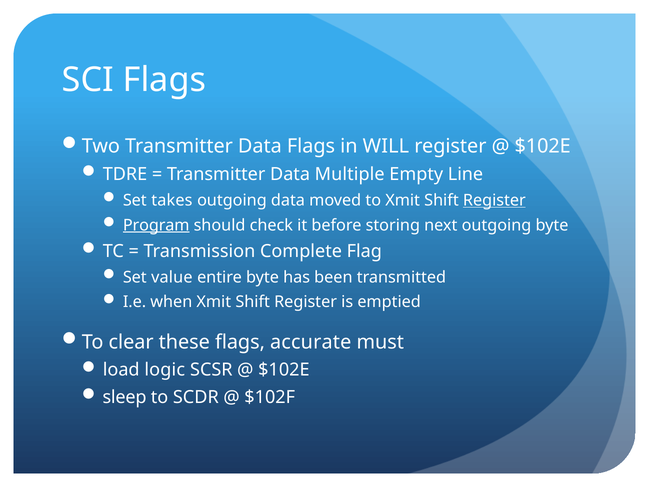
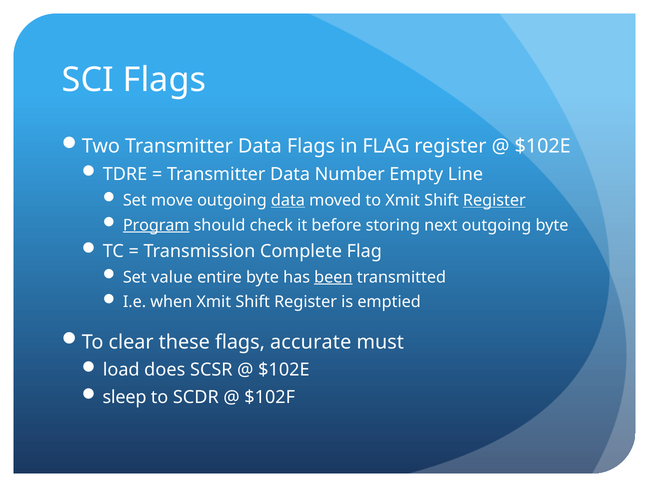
in WILL: WILL -> FLAG
Multiple: Multiple -> Number
takes: takes -> move
data at (288, 200) underline: none -> present
been underline: none -> present
logic: logic -> does
